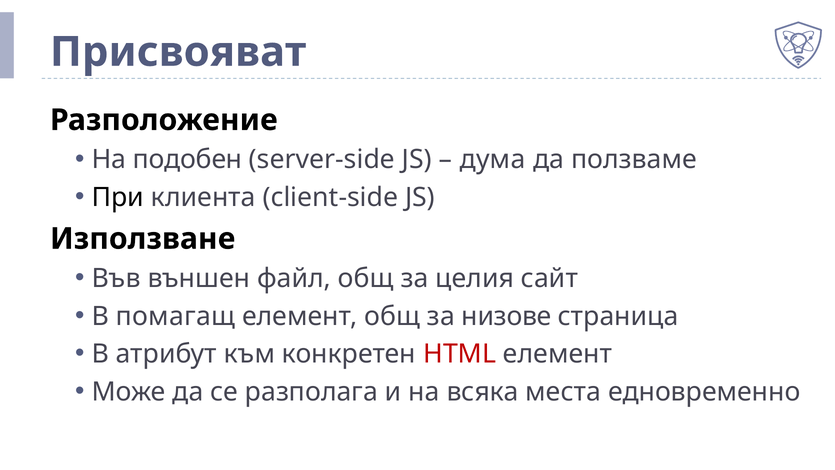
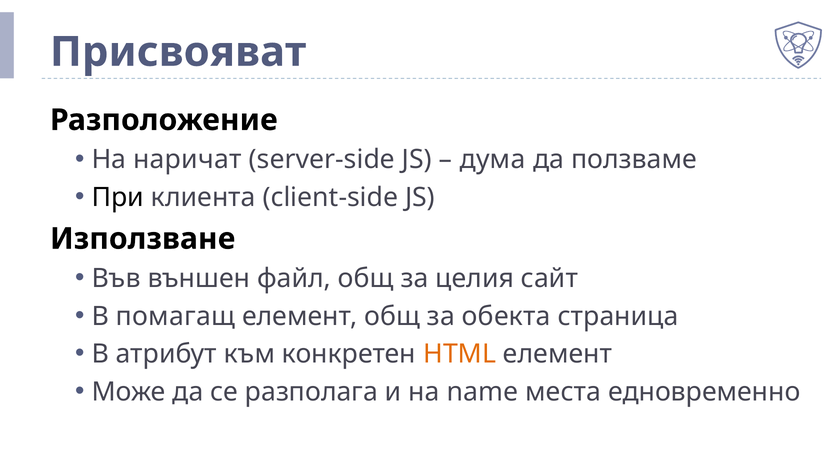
подобен: подобен -> наричат
низове: низове -> обекта
HTML colour: red -> orange
всяка: всяка -> name
